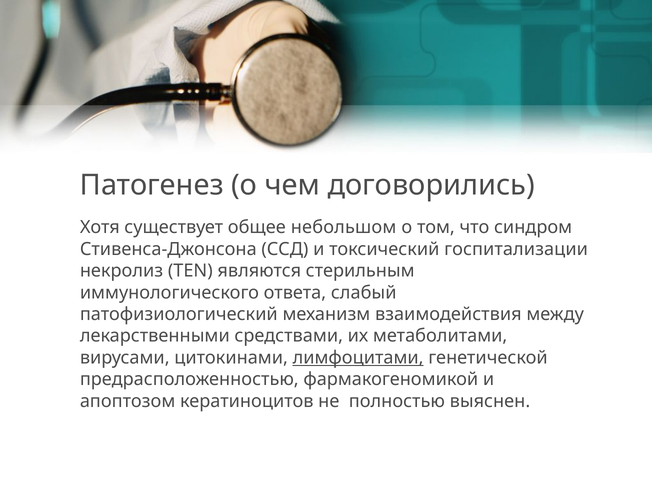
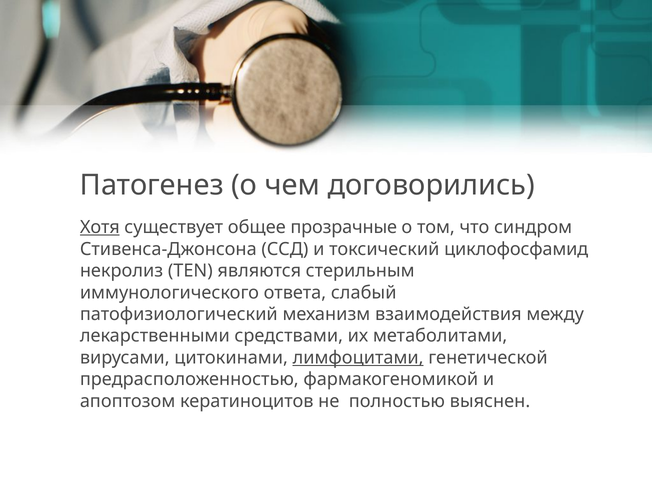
Хотя underline: none -> present
небольшом: небольшом -> прозрачные
госпитализации: госпитализации -> циклофосфамид
